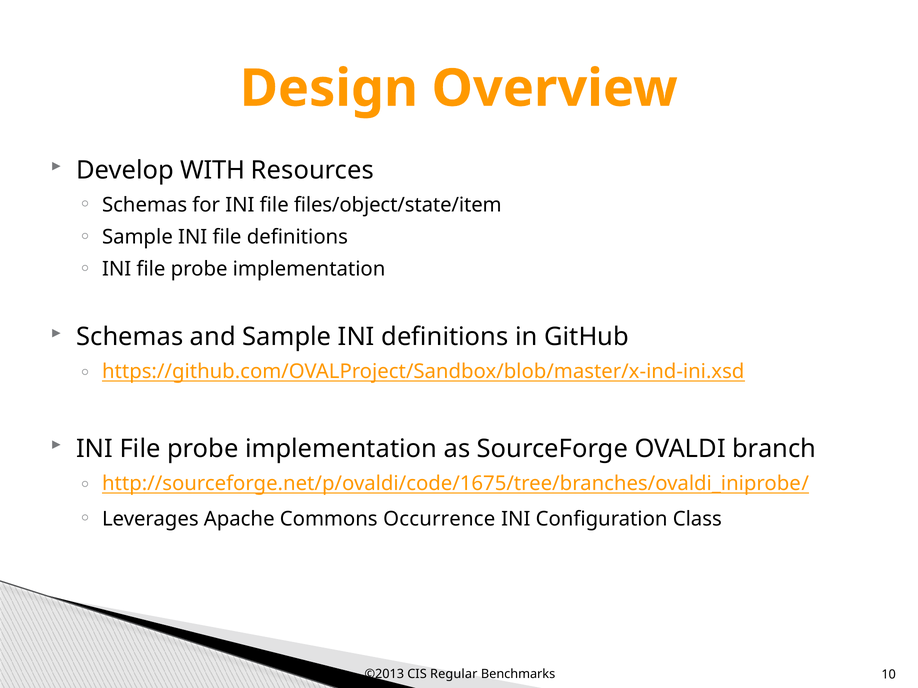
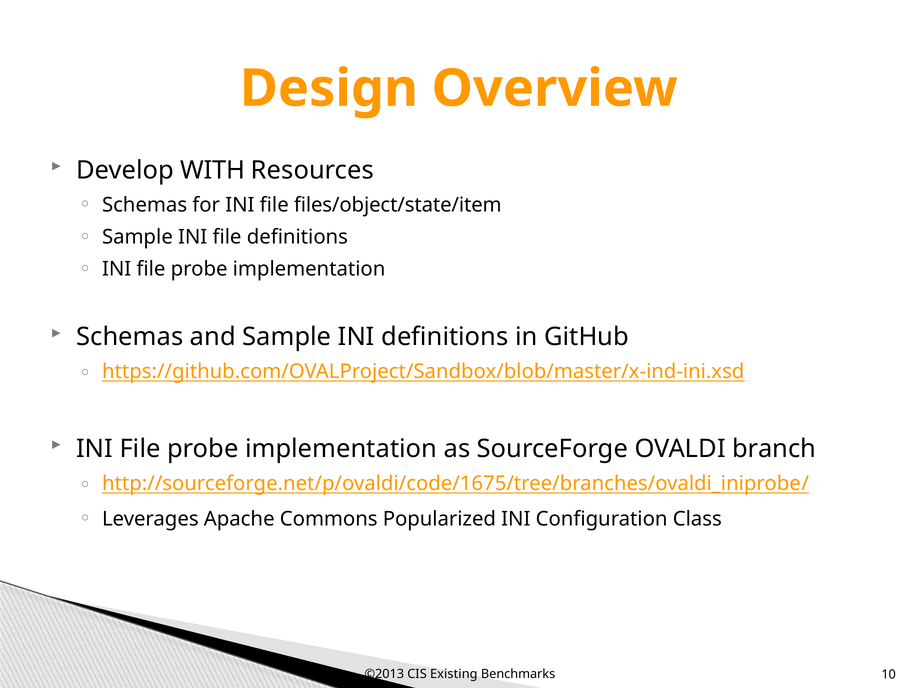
Occurrence: Occurrence -> Popularized
Regular: Regular -> Existing
